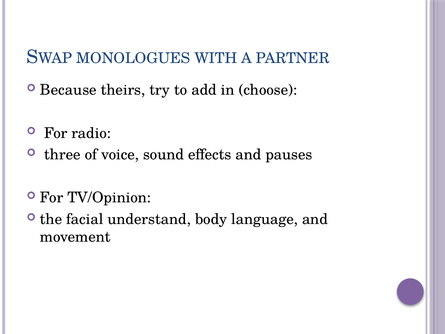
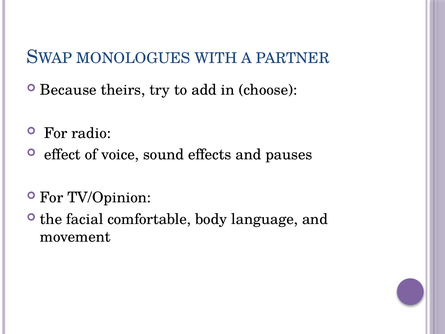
three: three -> effect
understand: understand -> comfortable
